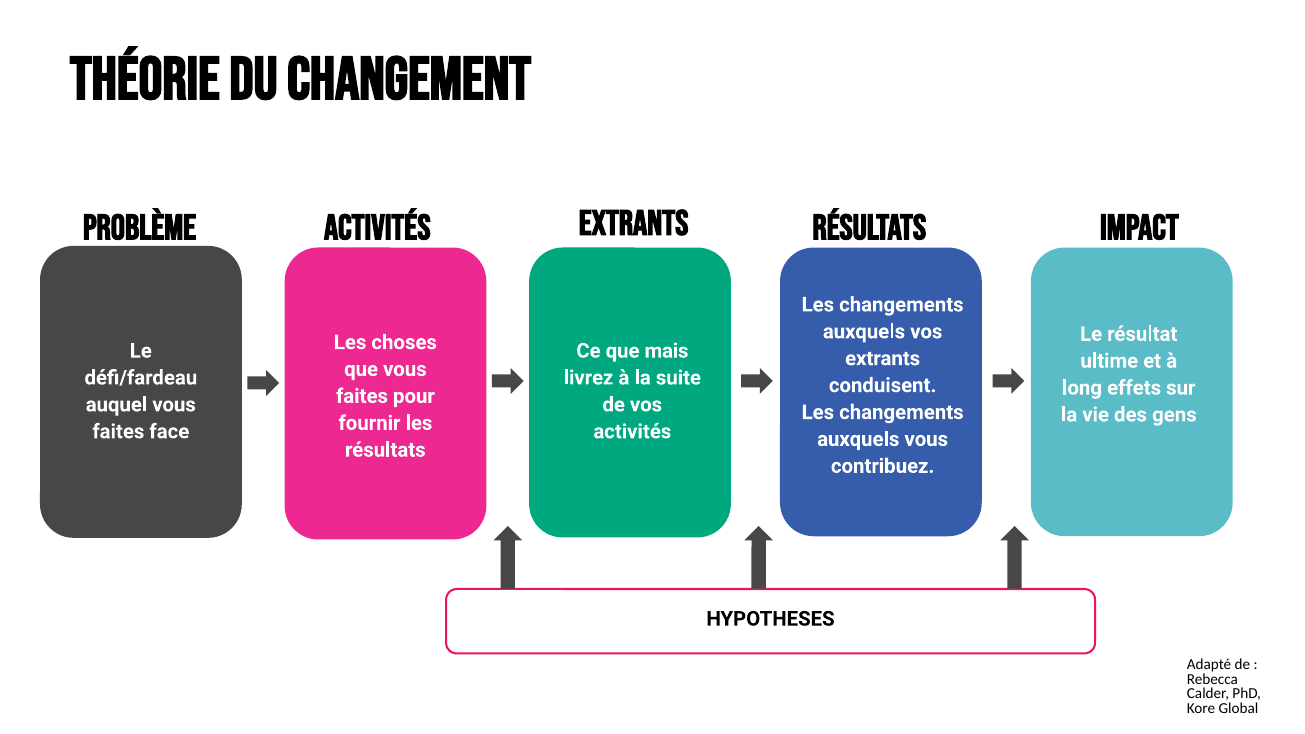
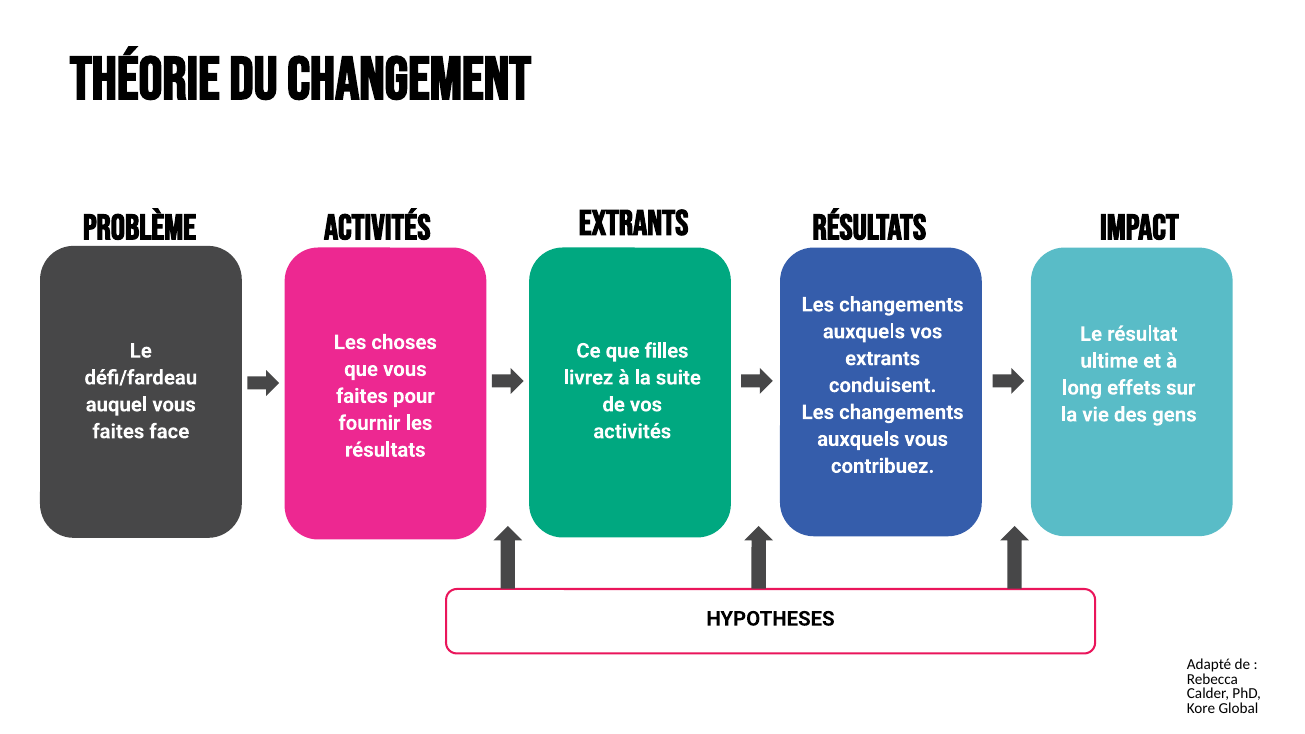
mais: mais -> filles
